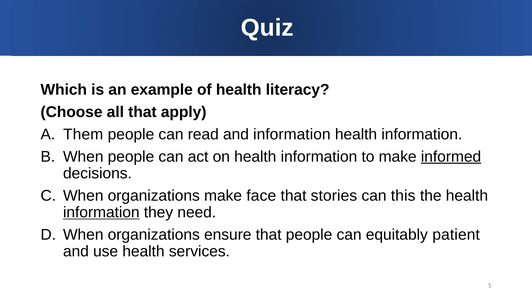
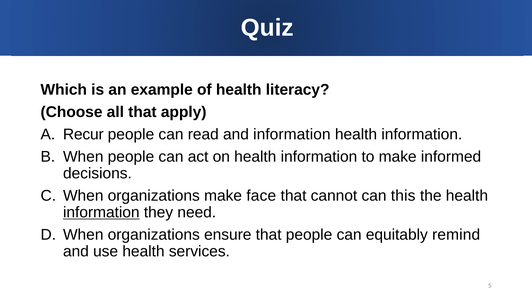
Them: Them -> Recur
informed underline: present -> none
stories: stories -> cannot
patient: patient -> remind
